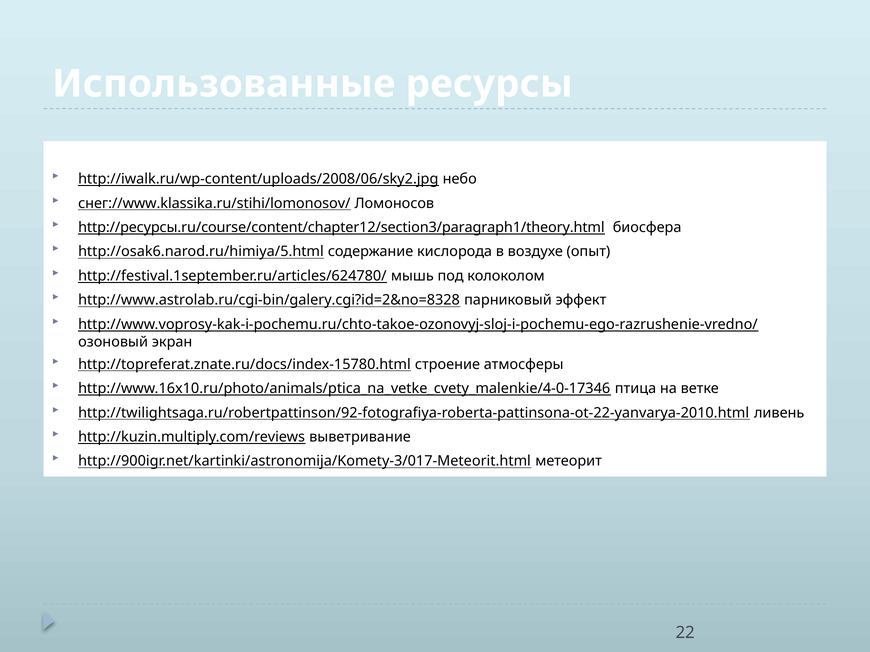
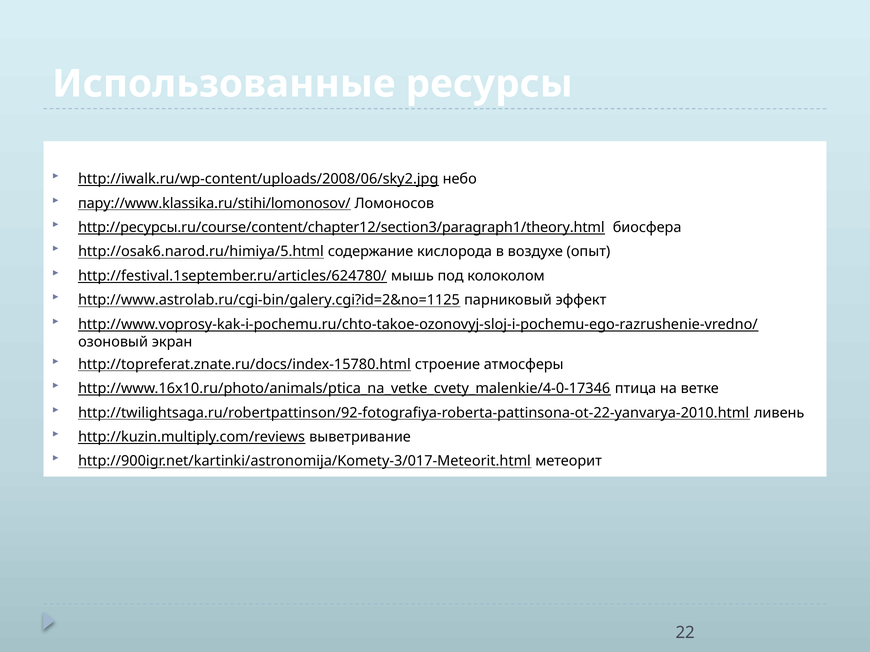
снег://www.klassika.ru/stihi/lomonosov/: снег://www.klassika.ru/stihi/lomonosov/ -> пару://www.klassika.ru/stihi/lomonosov/
http://www.astrolab.ru/cgi-bin/galery.cgi?id=2&no=8328: http://www.astrolab.ru/cgi-bin/galery.cgi?id=2&no=8328 -> http://www.astrolab.ru/cgi-bin/galery.cgi?id=2&no=1125
